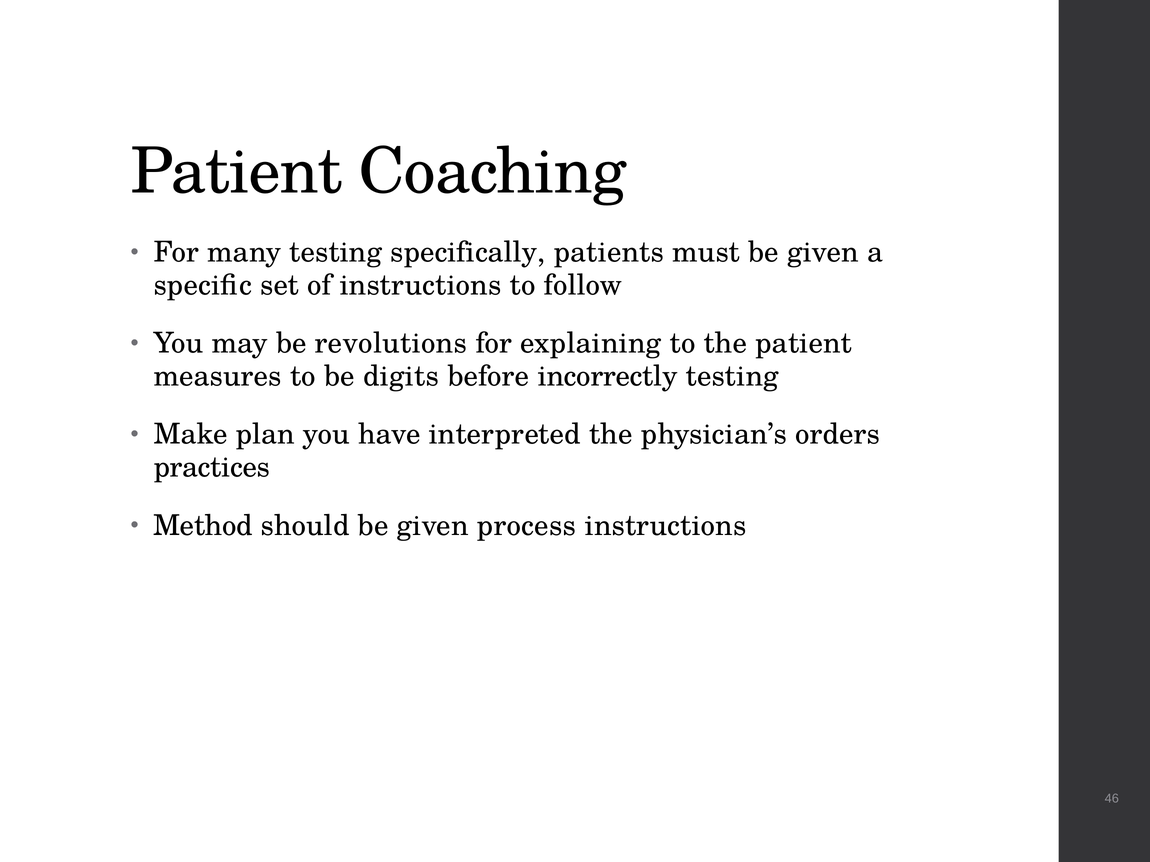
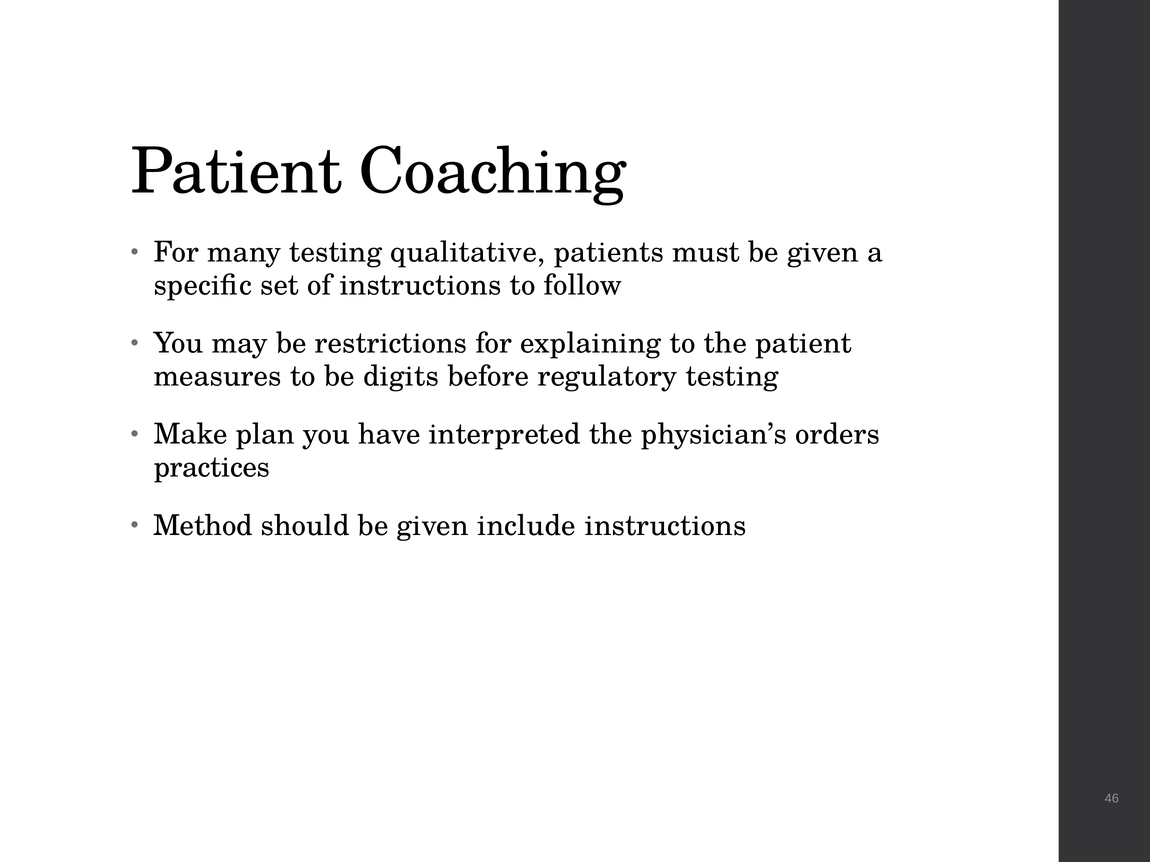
specifically: specifically -> qualitative
revolutions: revolutions -> restrictions
incorrectly: incorrectly -> regulatory
process: process -> include
